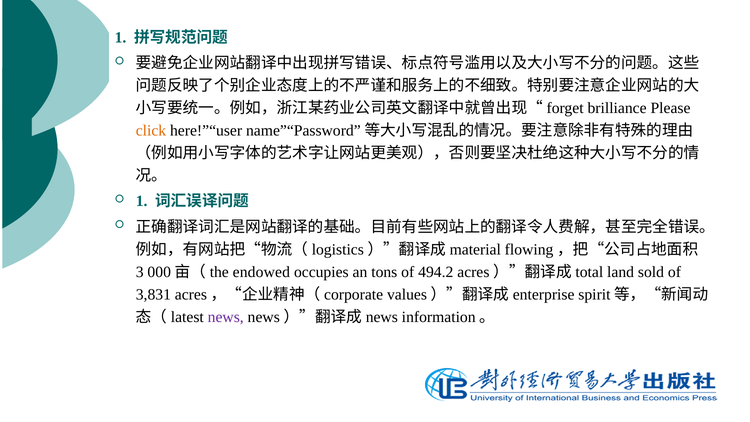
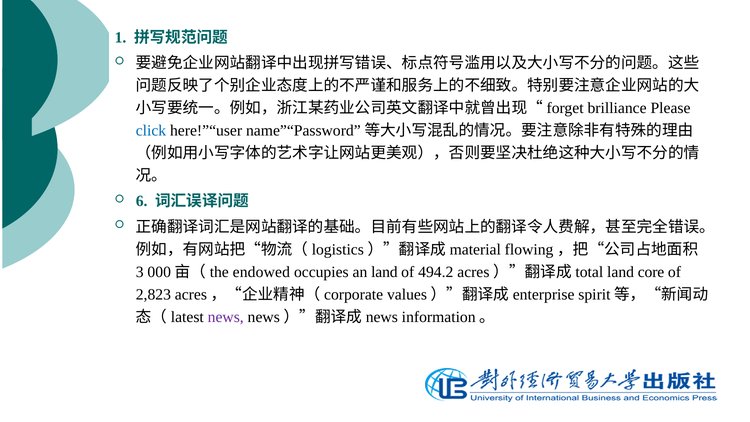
click colour: orange -> blue
1 at (142, 201): 1 -> 6
an tons: tons -> land
sold: sold -> core
3,831: 3,831 -> 2,823
